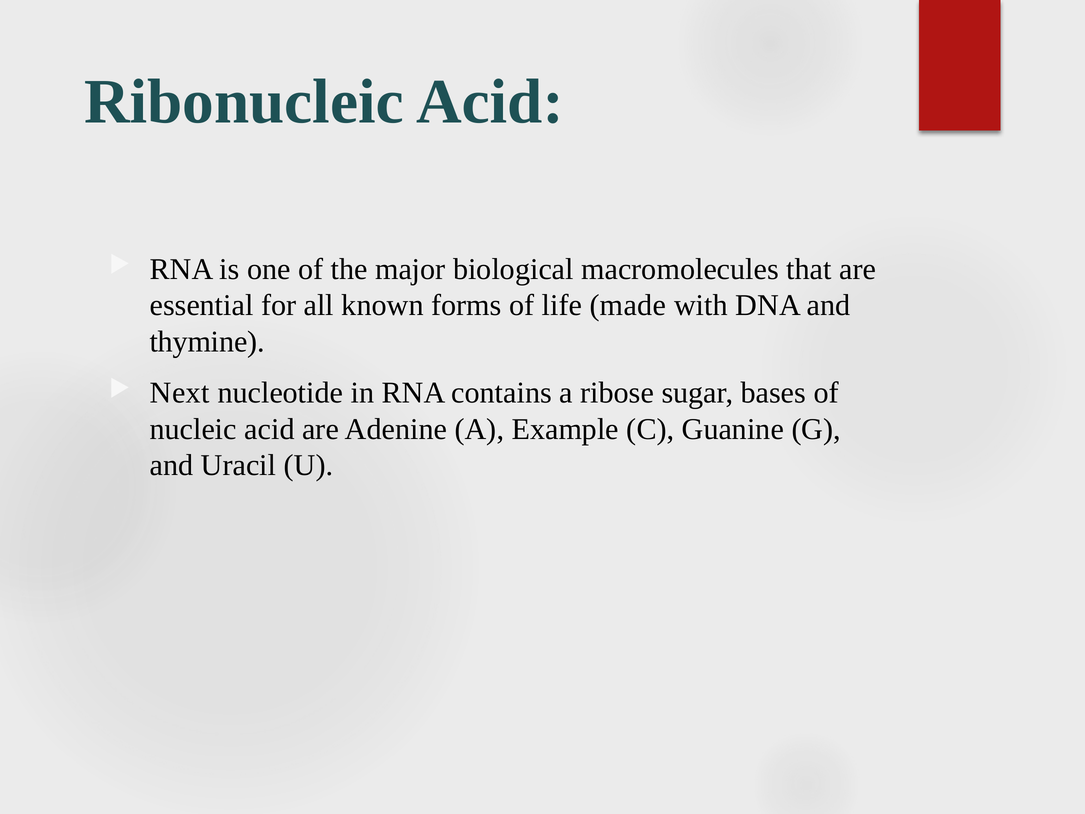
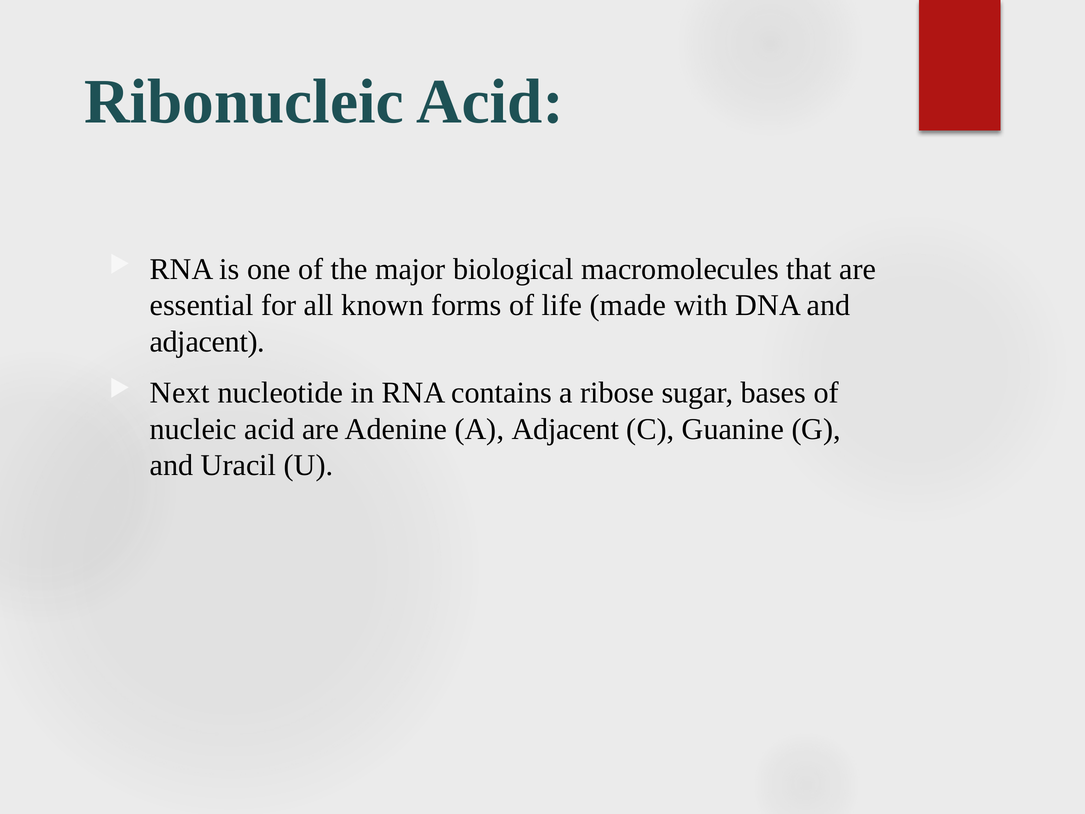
thymine at (207, 342): thymine -> adjacent
A Example: Example -> Adjacent
